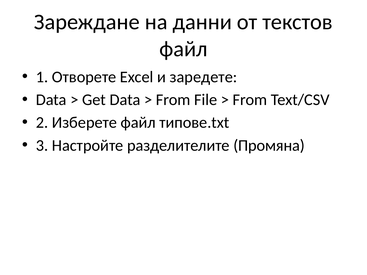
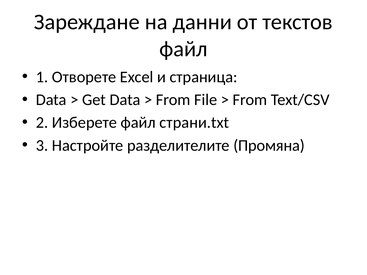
заредете: заредете -> страница
типове.txt: типове.txt -> страни.txt
